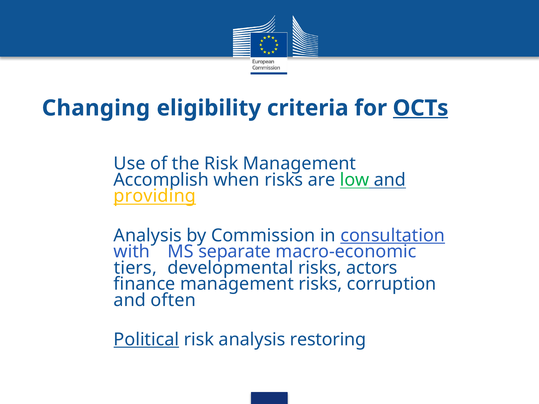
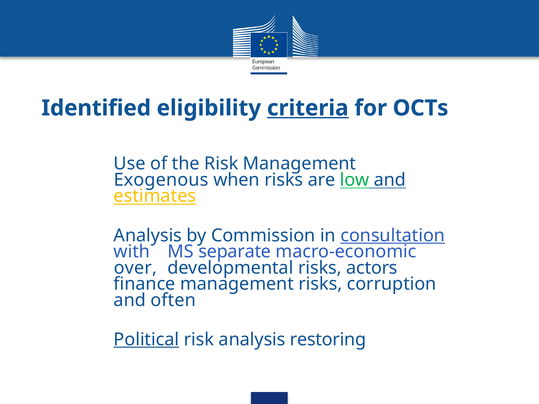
Changing: Changing -> Identified
criteria underline: none -> present
OCTs underline: present -> none
Accomplish: Accomplish -> Exogenous
providing: providing -> estimates
tiers: tiers -> over
